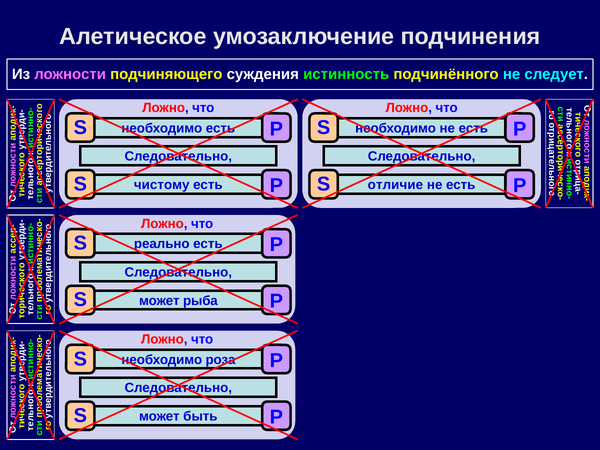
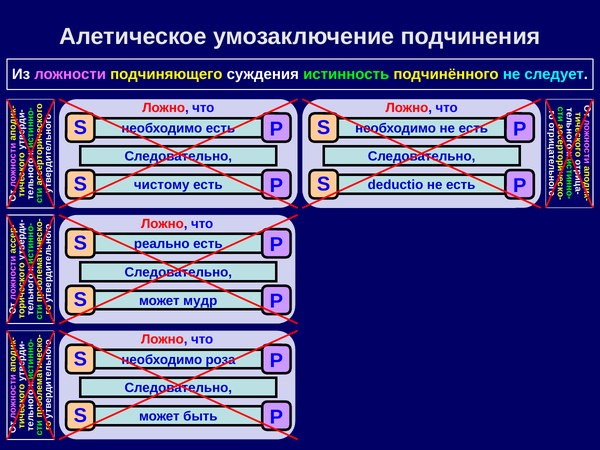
отличие: отличие -> deductio
рыба: рыба -> мудр
